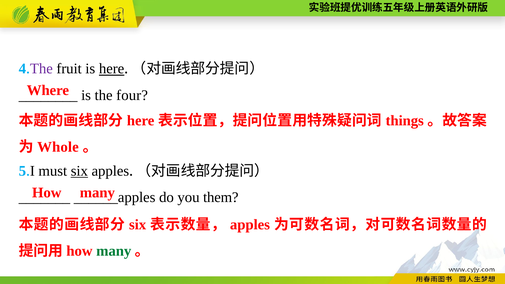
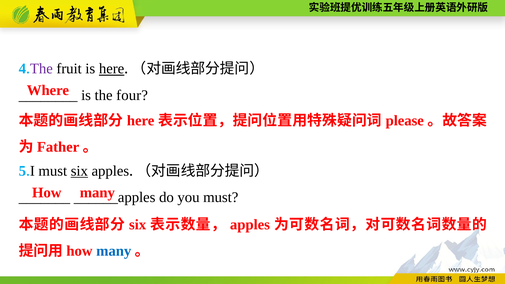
things: things -> please
Whole: Whole -> Father
you them: them -> must
many at (114, 251) colour: green -> blue
